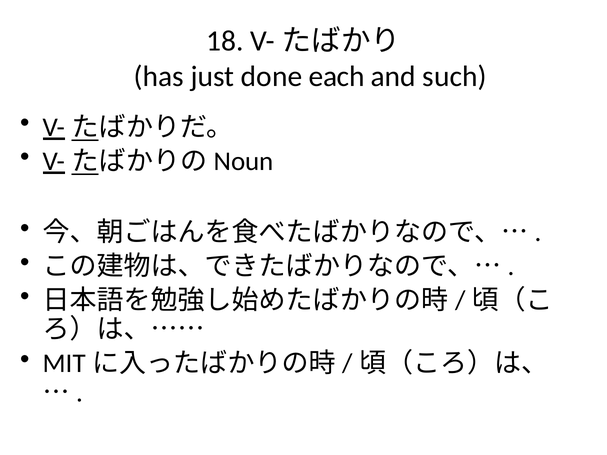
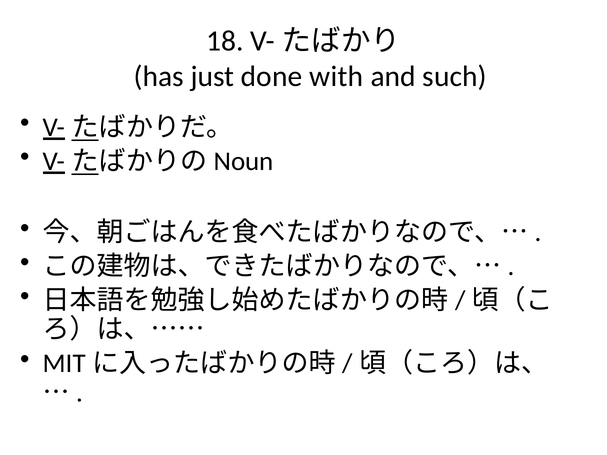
each: each -> with
